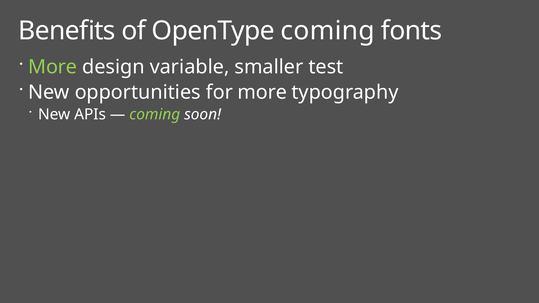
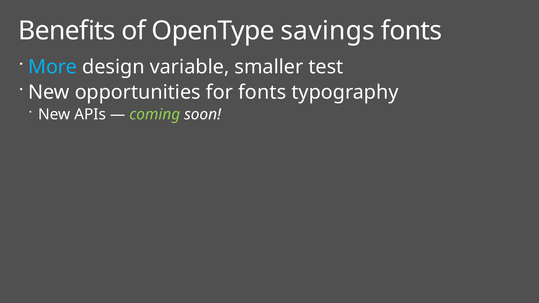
OpenType coming: coming -> savings
More at (53, 67) colour: light green -> light blue
for more: more -> fonts
